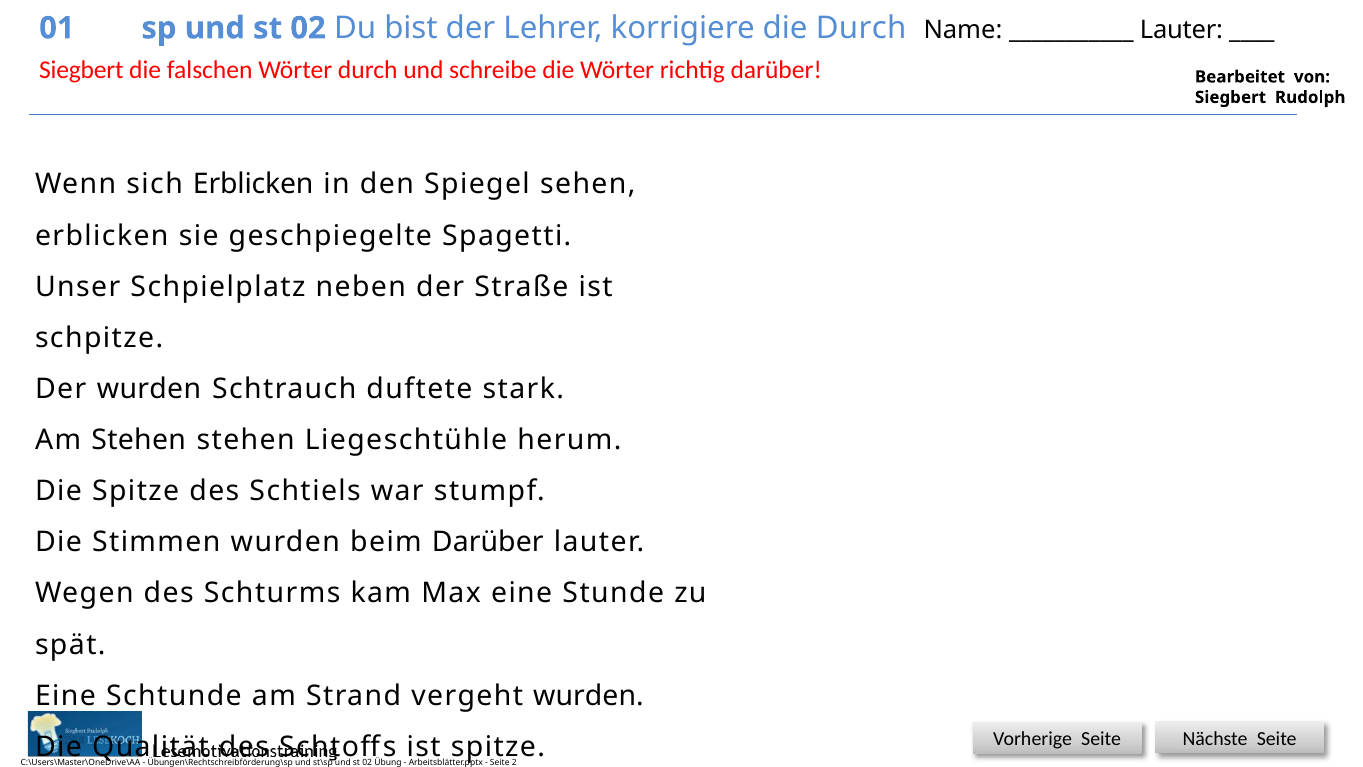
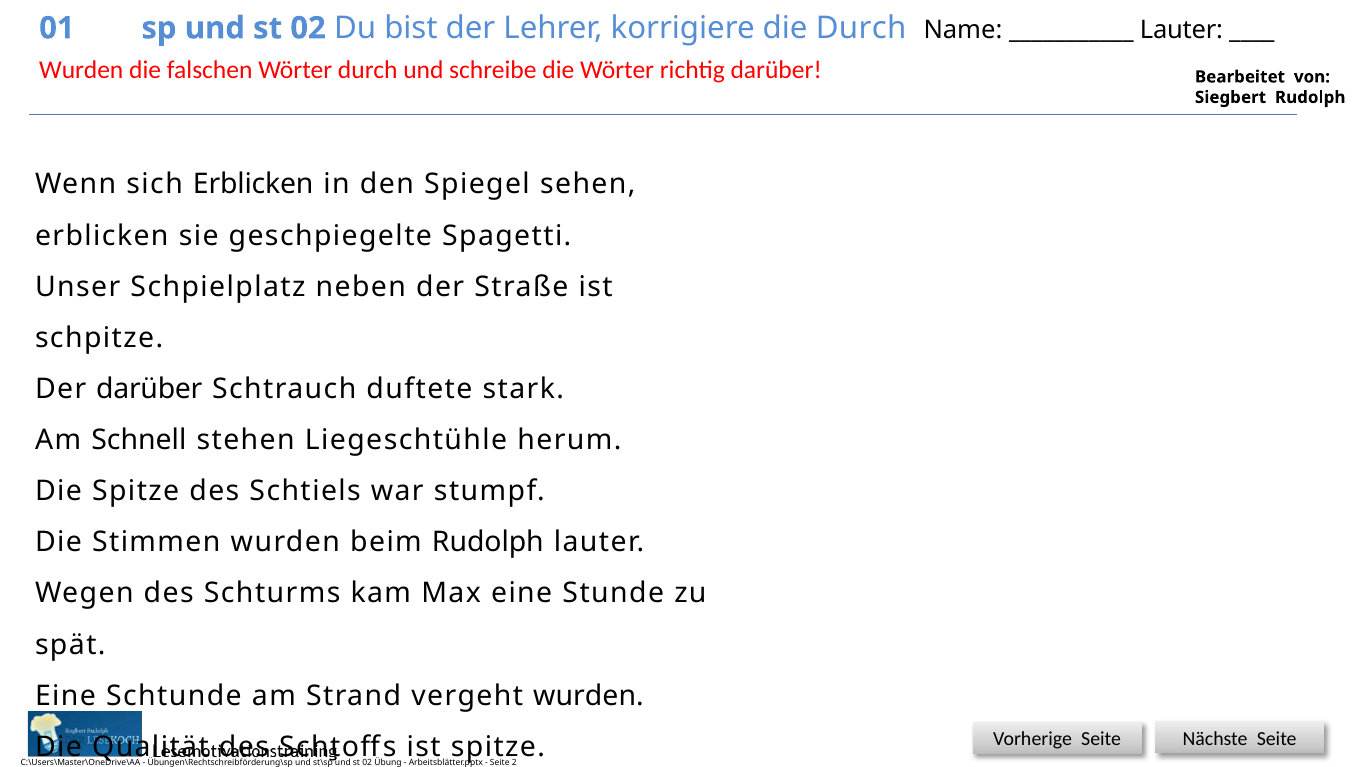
Siegbert at (81, 70): Siegbert -> Wurden
Der wurden: wurden -> darüber
Am Stehen: Stehen -> Schnell
beim Darüber: Darüber -> Rudolph
